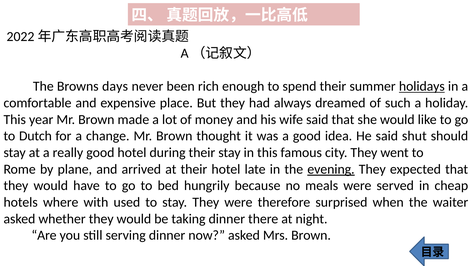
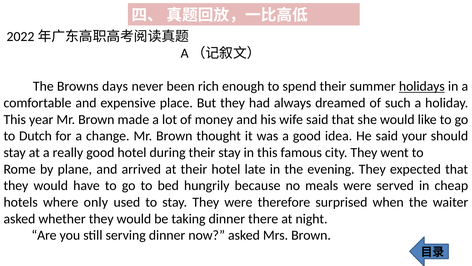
shut: shut -> your
evening underline: present -> none
with: with -> only
